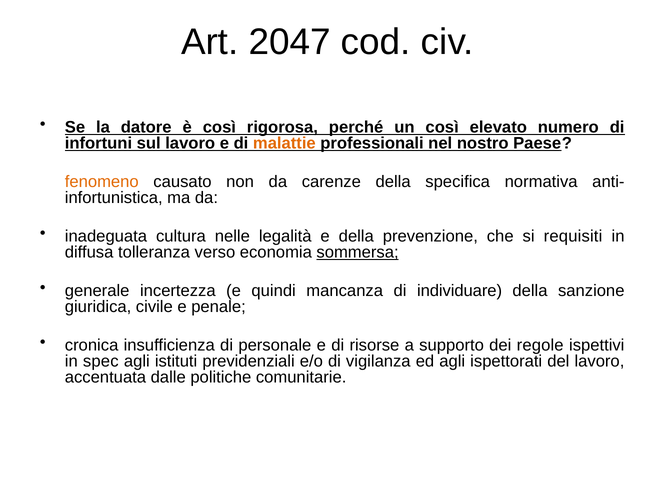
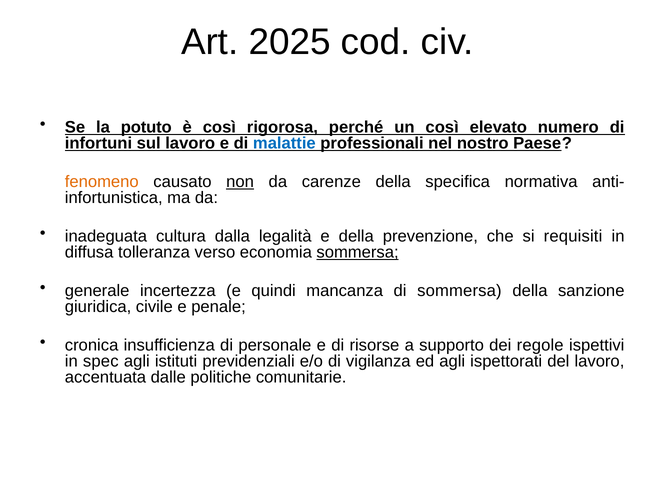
2047: 2047 -> 2025
datore: datore -> potuto
malattie colour: orange -> blue
non underline: none -> present
nelle: nelle -> dalla
di individuare: individuare -> sommersa
